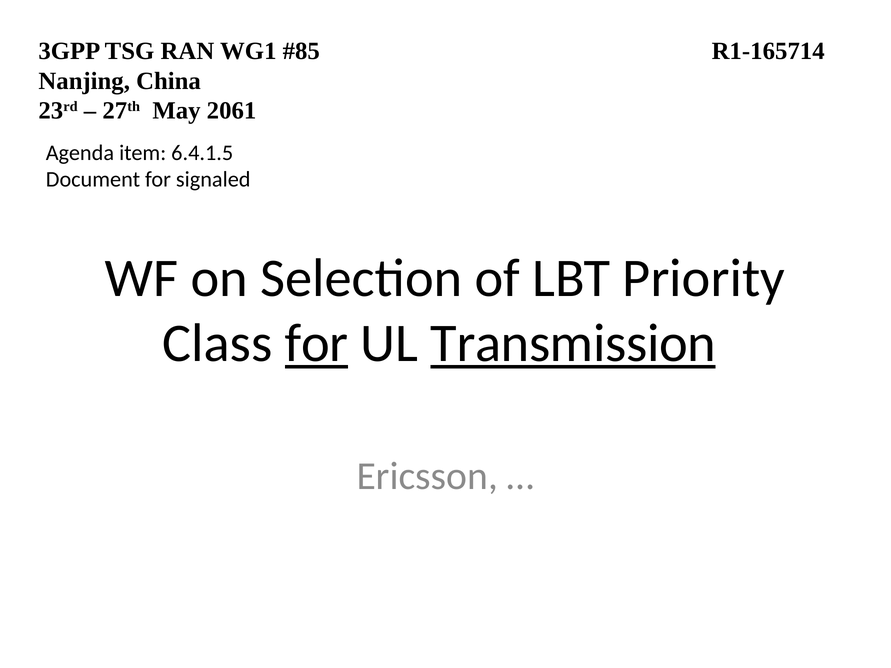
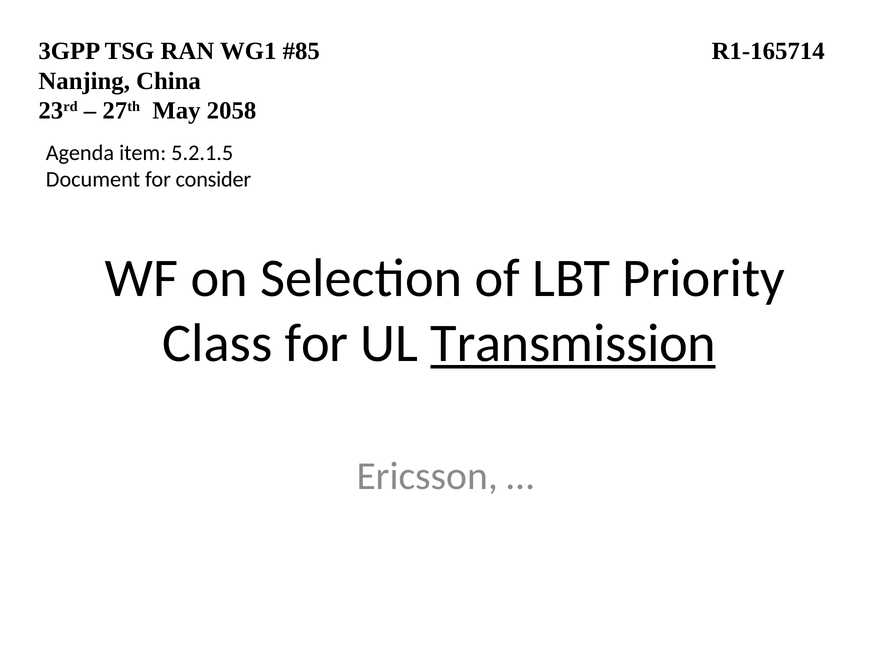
2061: 2061 -> 2058
6.4.1.5: 6.4.1.5 -> 5.2.1.5
signaled: signaled -> consider
for at (317, 344) underline: present -> none
